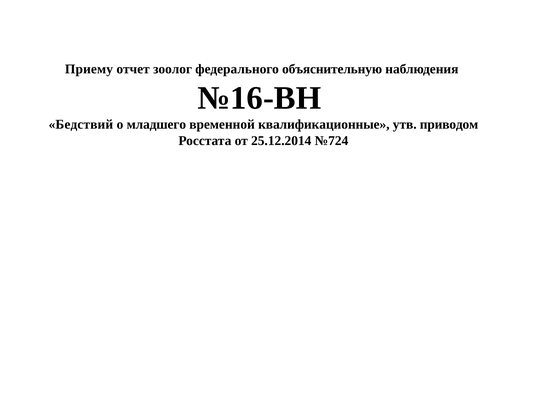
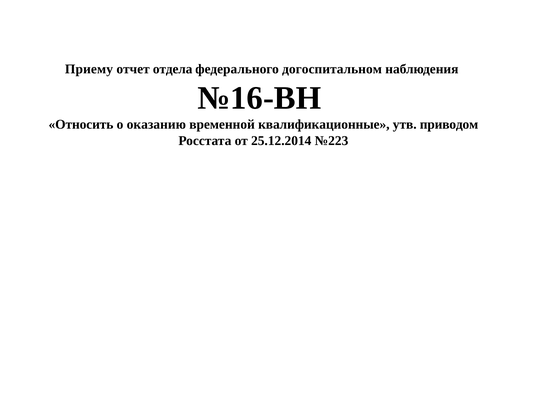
зоолог: зоолог -> отдела
объяснительную: объяснительную -> догоспитальном
Бедствий: Бедствий -> Относить
младшего: младшего -> оказанию
№724: №724 -> №223
